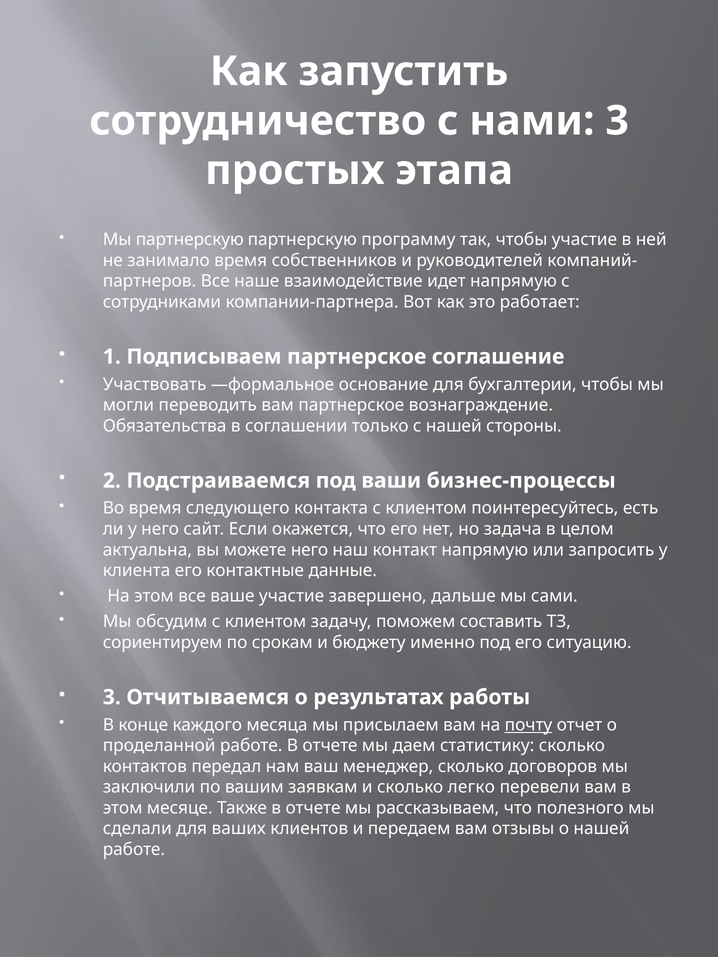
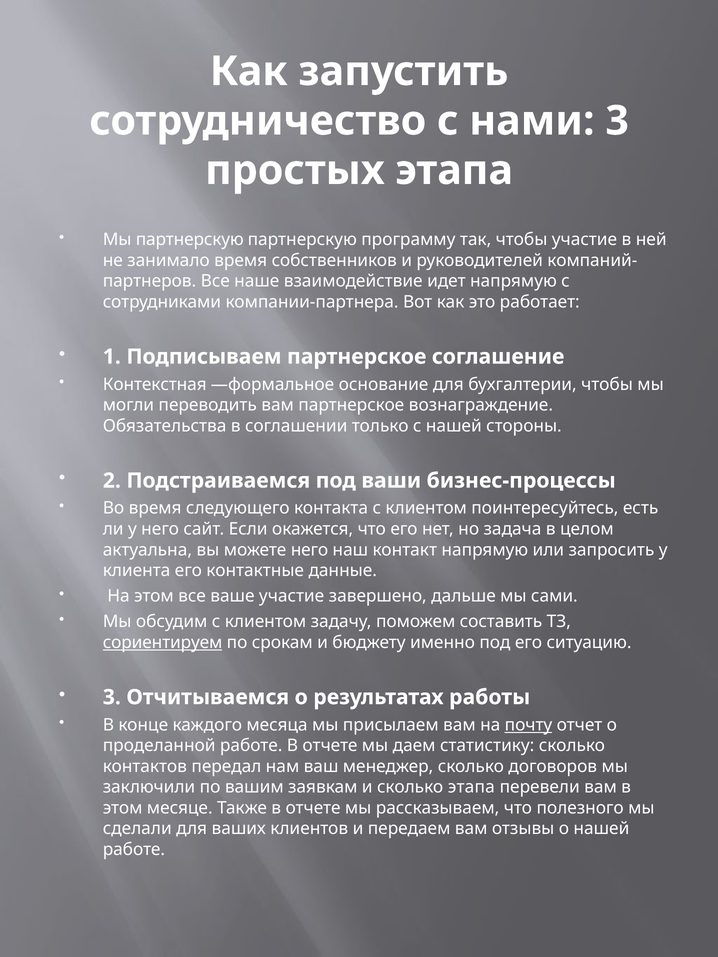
Участвовать: Участвовать -> Контекстная
сориентируем underline: none -> present
сколько легко: легко -> этапа
